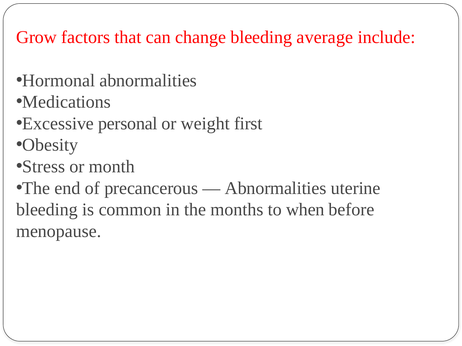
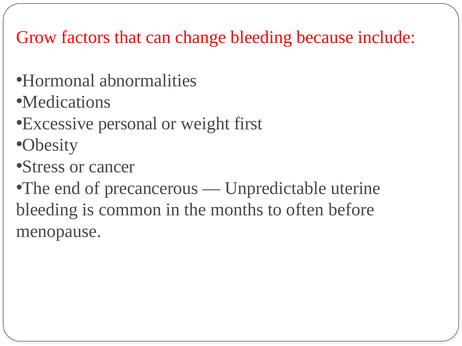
average: average -> because
month: month -> cancer
Abnormalities at (276, 188): Abnormalities -> Unpredictable
when: when -> often
